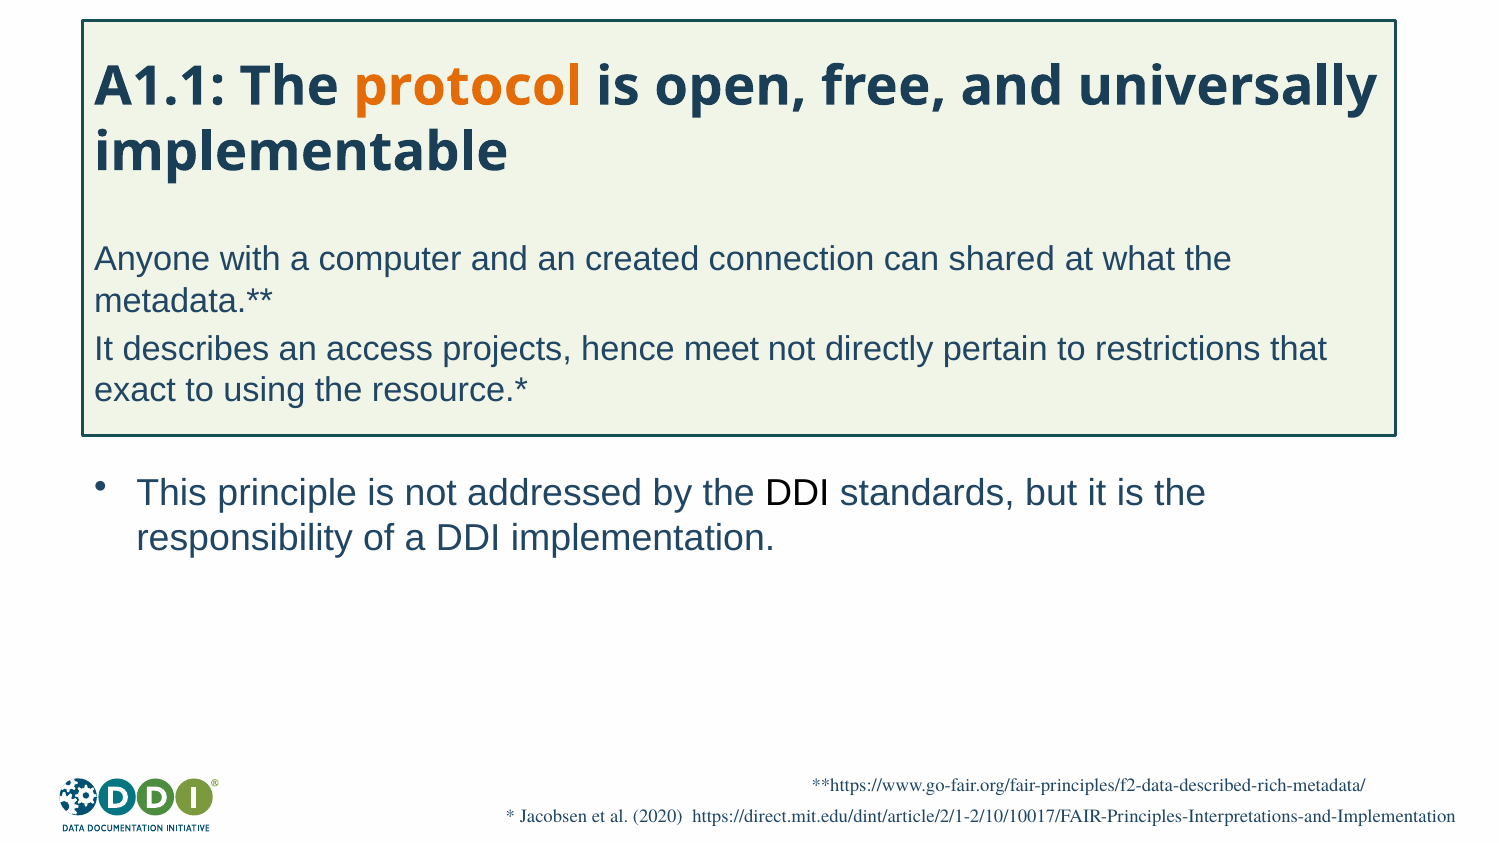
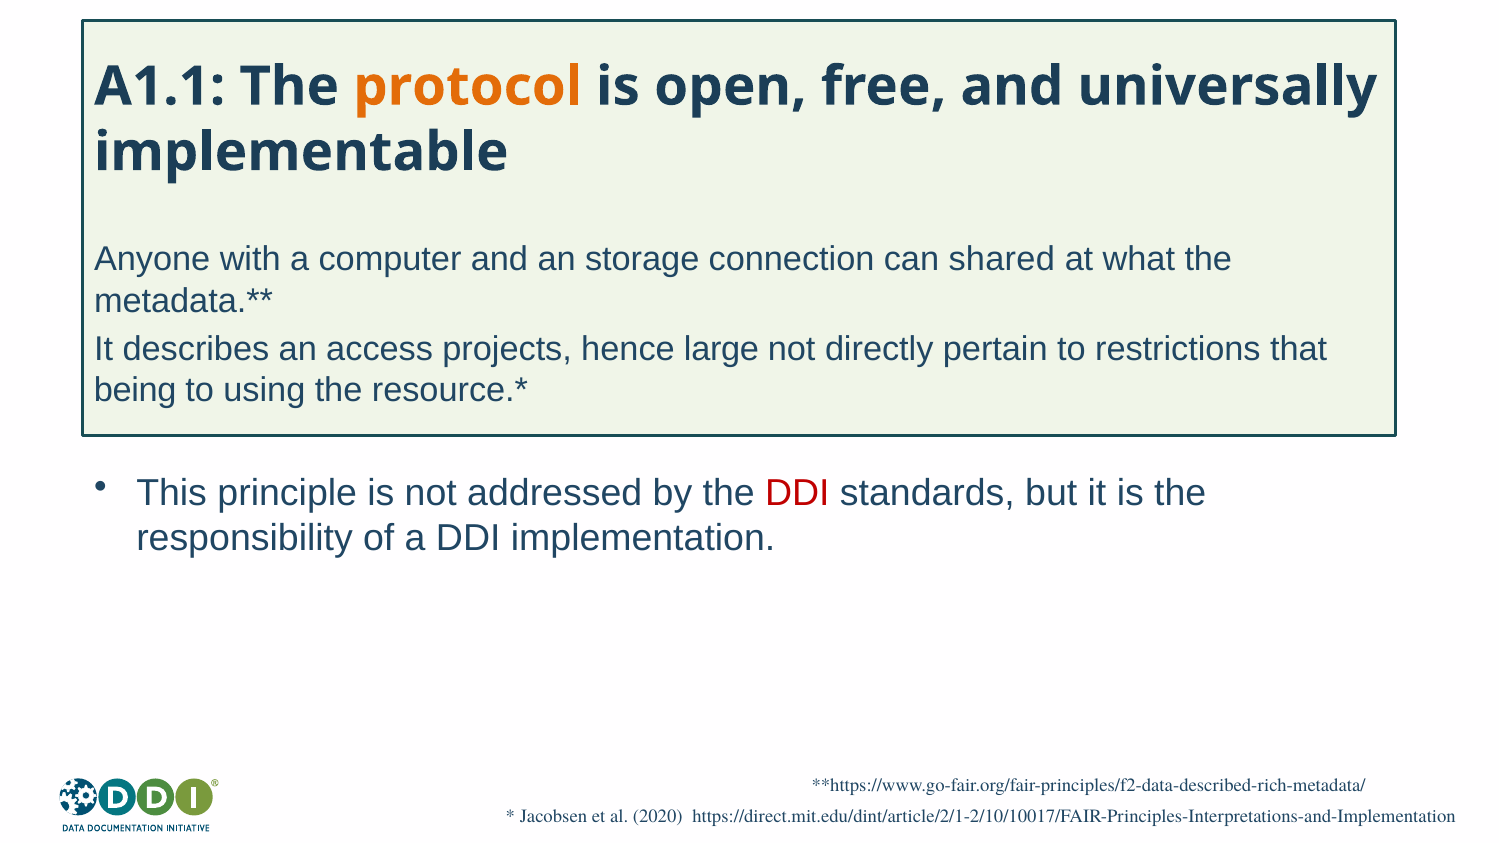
created: created -> storage
meet: meet -> large
exact: exact -> being
DDI at (797, 493) colour: black -> red
